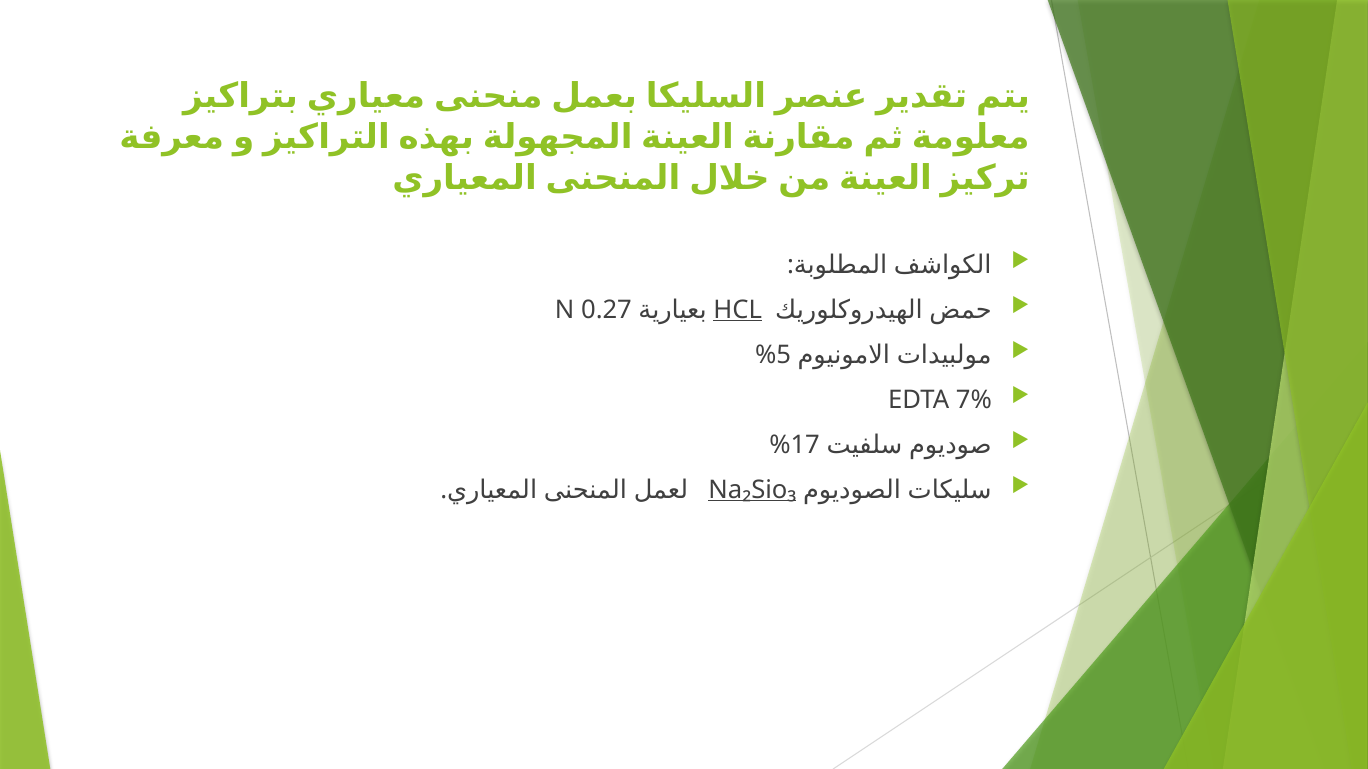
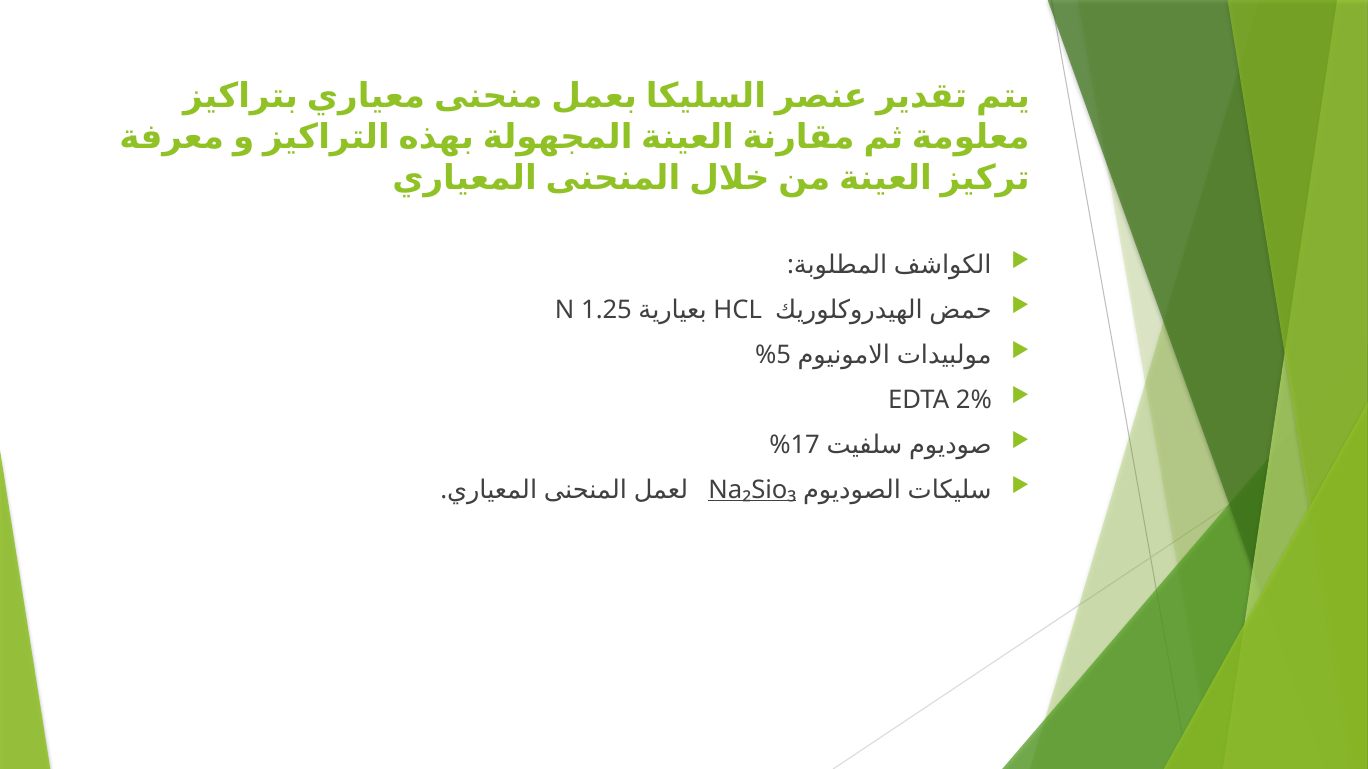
0.27: 0.27 -> 1.25
HCL underline: present -> none
7%: 7% -> 2%
